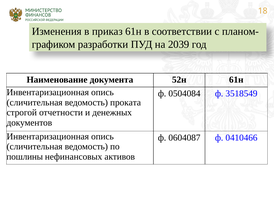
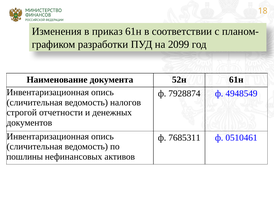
2039: 2039 -> 2099
0504084: 0504084 -> 7928874
3518549: 3518549 -> 4948549
проката: проката -> налогов
0604087: 0604087 -> 7685311
0410466: 0410466 -> 0510461
